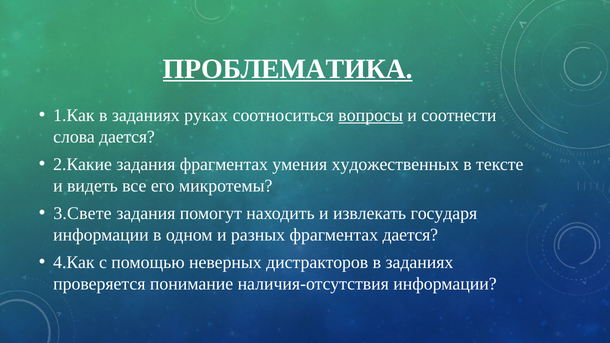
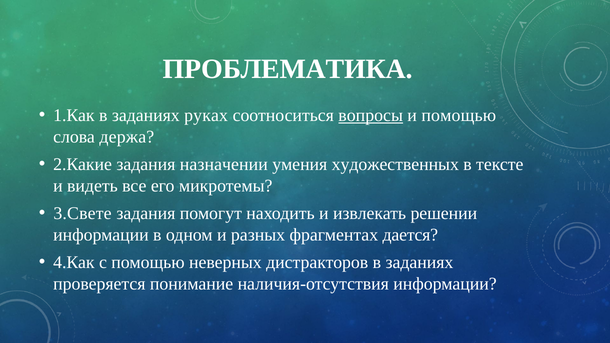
ПРОБЛЕМАТИКА underline: present -> none
и соотнести: соотнести -> помощью
слова дается: дается -> держа
задания фрагментах: фрагментах -> назначении
государя: государя -> решении
